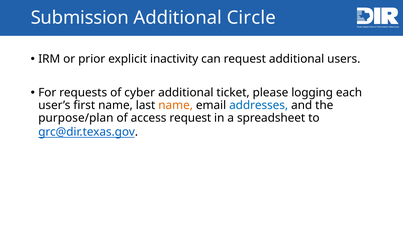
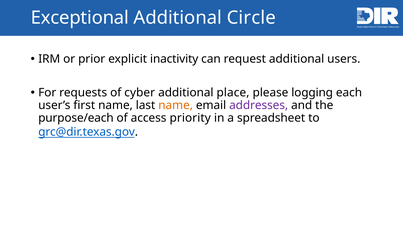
Submission: Submission -> Exceptional
ticket: ticket -> place
addresses colour: blue -> purple
purpose/plan: purpose/plan -> purpose/each
access request: request -> priority
